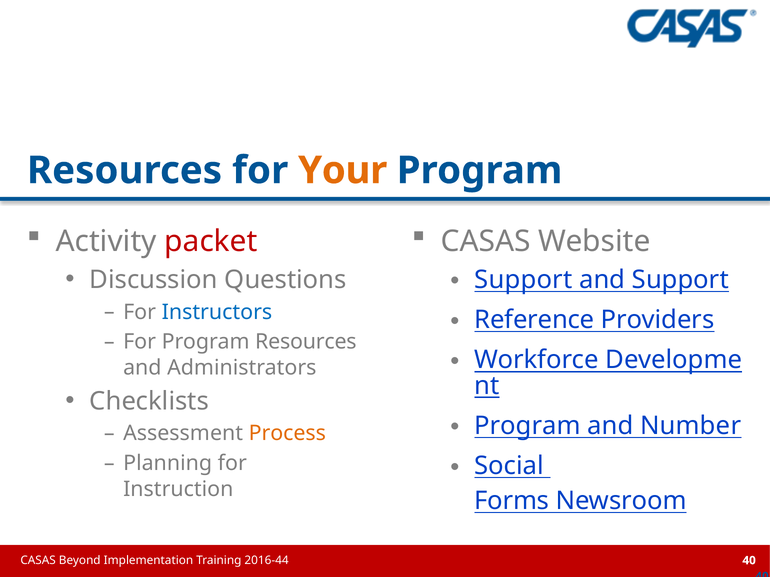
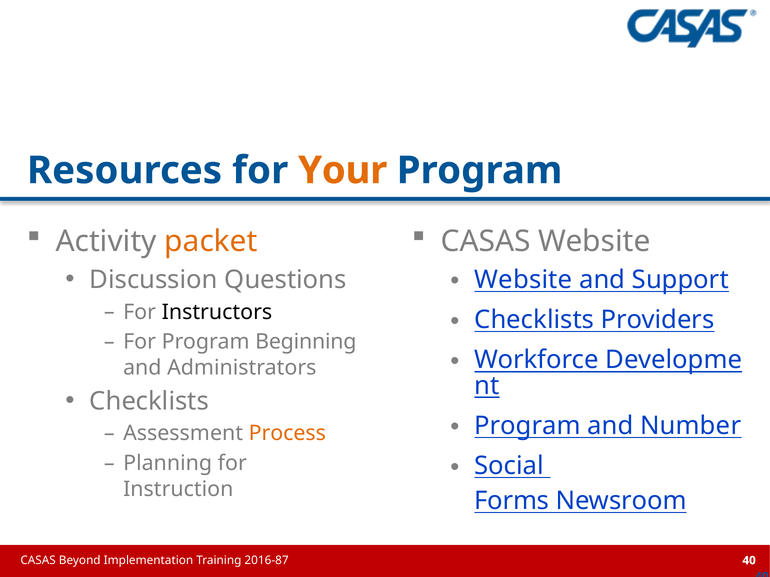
packet colour: red -> orange
Support at (523, 280): Support -> Website
Instructors colour: blue -> black
Reference at (534, 320): Reference -> Checklists
Program Resources: Resources -> Beginning
2016-44: 2016-44 -> 2016-87
